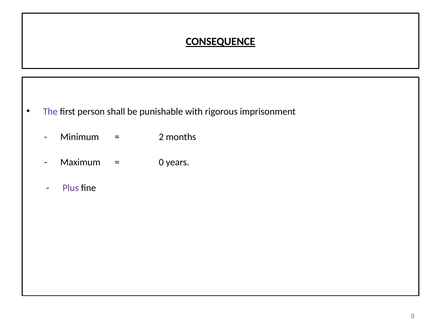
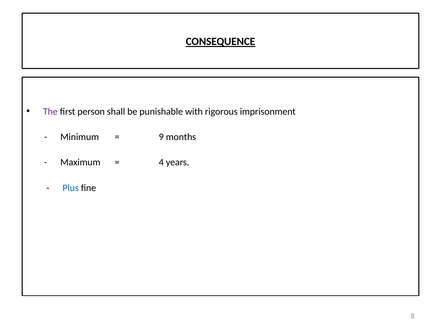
2: 2 -> 9
0: 0 -> 4
Plus colour: purple -> blue
